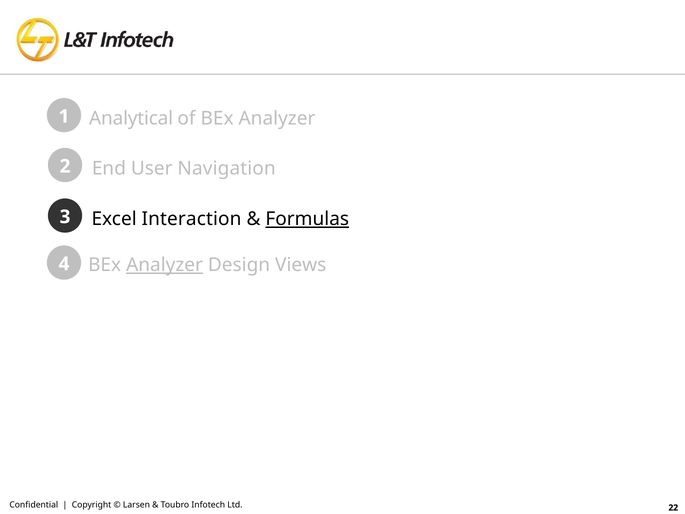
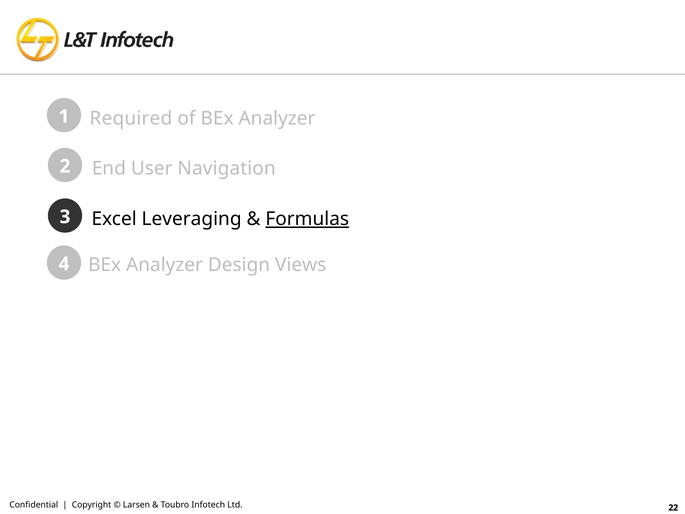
Analytical: Analytical -> Required
Interaction: Interaction -> Leveraging
Analyzer at (165, 265) underline: present -> none
